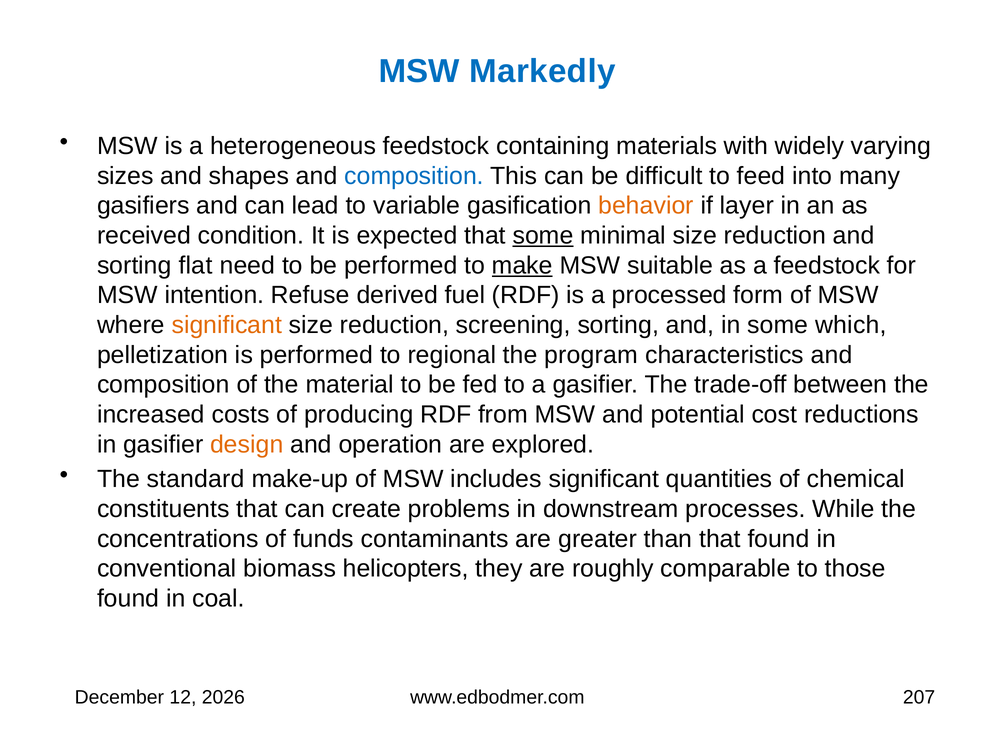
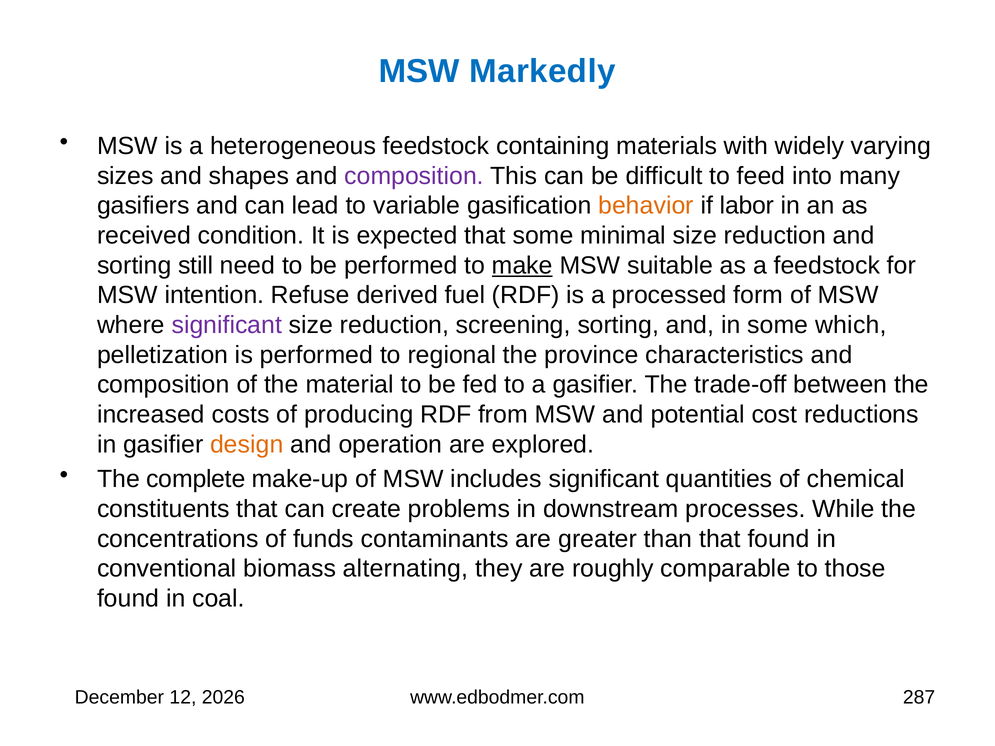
composition at (414, 176) colour: blue -> purple
layer: layer -> labor
some at (543, 236) underline: present -> none
flat: flat -> still
significant at (227, 325) colour: orange -> purple
program: program -> province
standard: standard -> complete
helicopters: helicopters -> alternating
207: 207 -> 287
